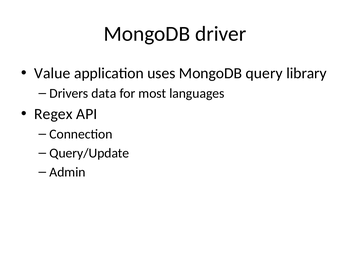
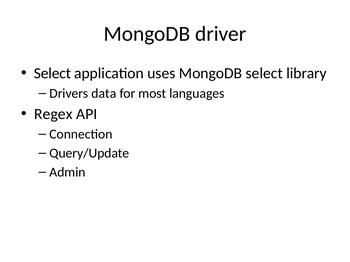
Value at (52, 73): Value -> Select
MongoDB query: query -> select
